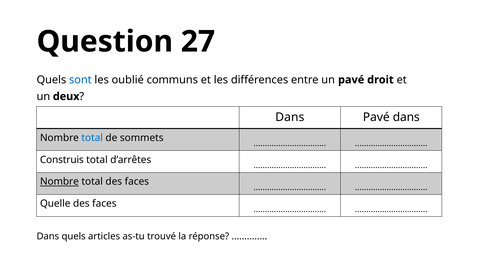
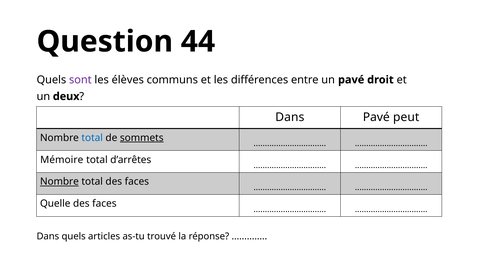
27: 27 -> 44
sont colour: blue -> purple
oublié: oublié -> élèves
Pavé dans: dans -> peut
sommets underline: none -> present
Construis: Construis -> Mémoire
